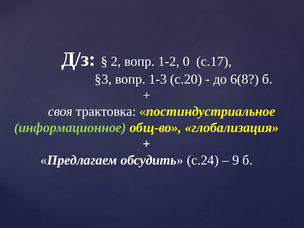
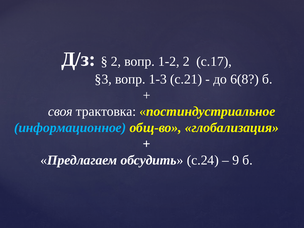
1-2 0: 0 -> 2
с.20: с.20 -> с.21
информационное colour: light green -> light blue
